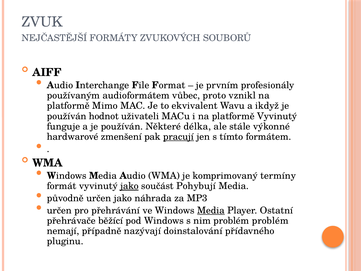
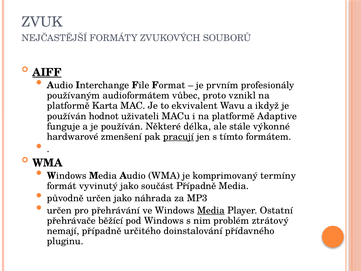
AIFF underline: none -> present
Mimo: Mimo -> Karta
platformě Vyvinutý: Vyvinutý -> Adaptive
jako at (130, 186) underline: present -> none
součást Pohybují: Pohybují -> Případně
problém problém: problém -> ztrátový
nazývají: nazývají -> určitého
